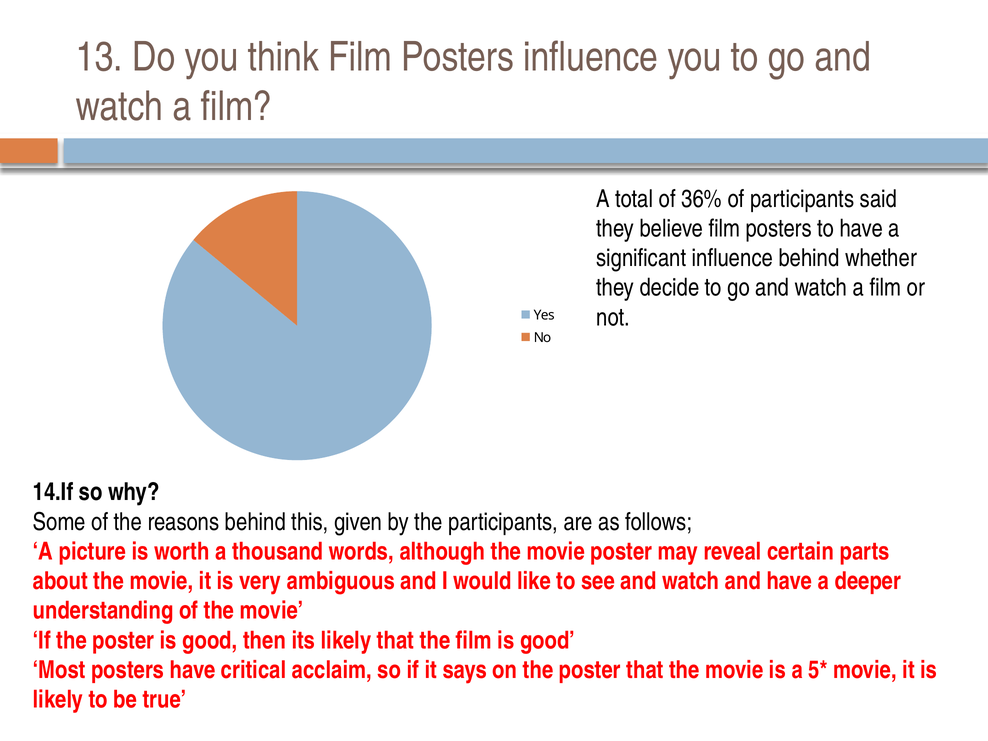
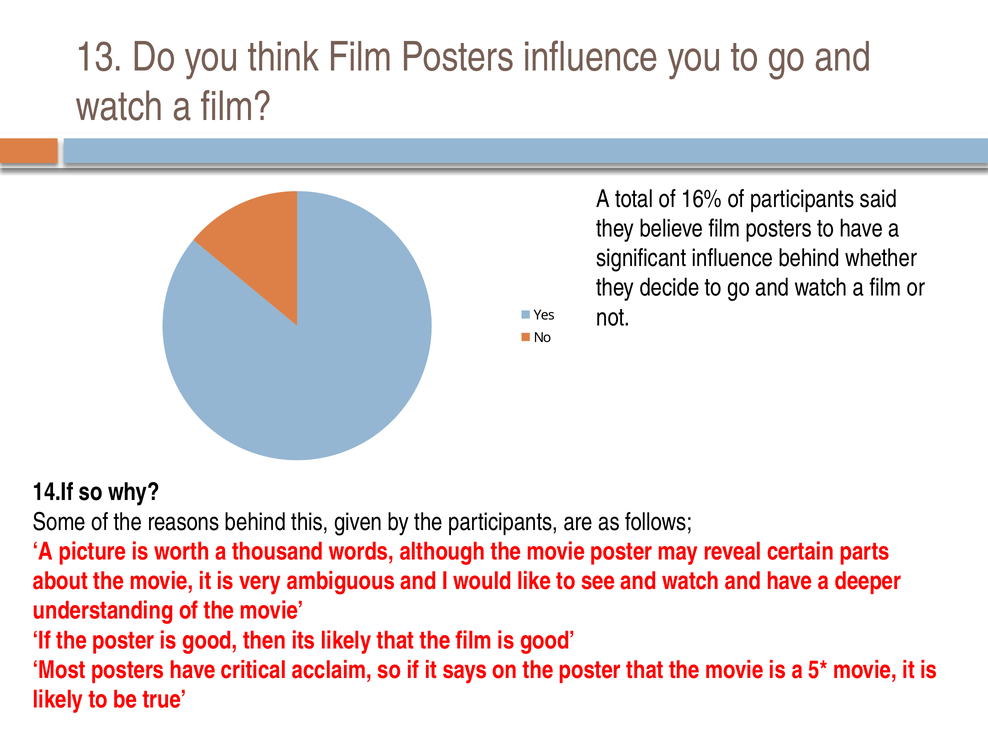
36%: 36% -> 16%
